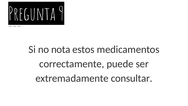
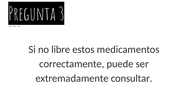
9: 9 -> 3
nota: nota -> libre
